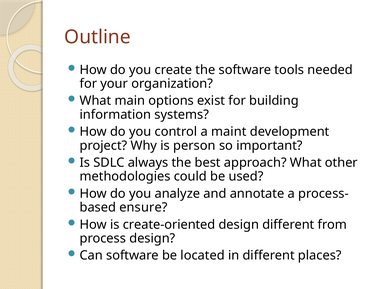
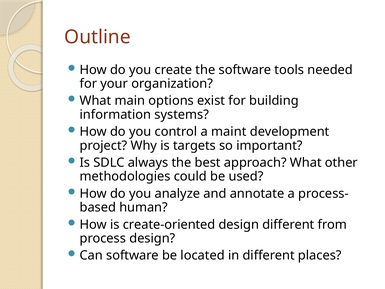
person: person -> targets
ensure: ensure -> human
